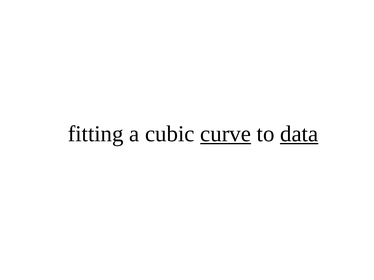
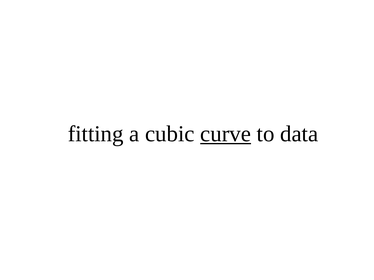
data underline: present -> none
